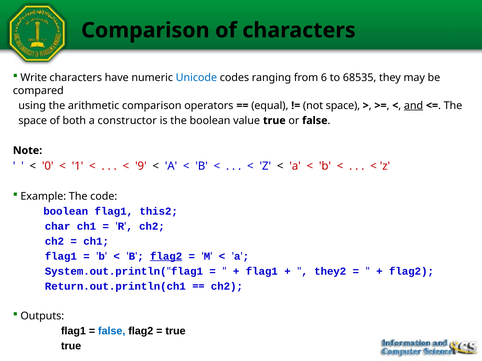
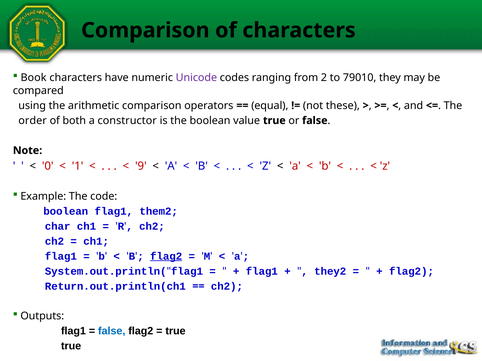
Write: Write -> Book
Unicode colour: blue -> purple
6: 6 -> 2
68535: 68535 -> 79010
not space: space -> these
and underline: present -> none
space at (33, 121): space -> order
this2: this2 -> them2
